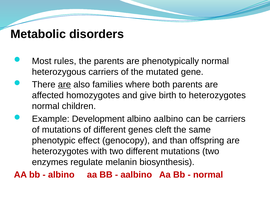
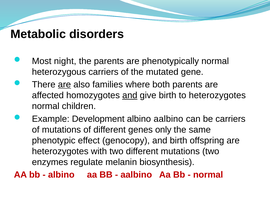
rules: rules -> night
and at (130, 95) underline: none -> present
cleft: cleft -> only
and than: than -> birth
